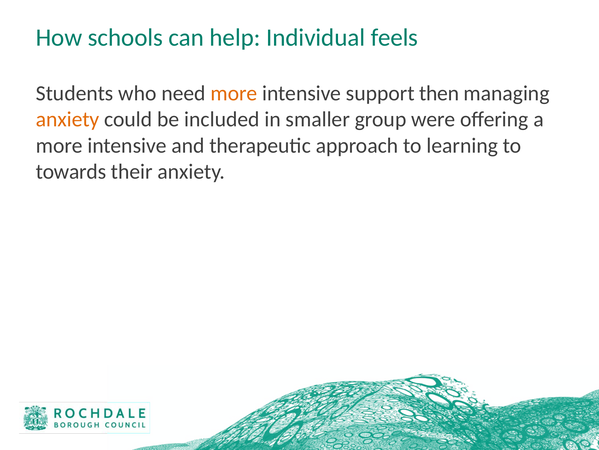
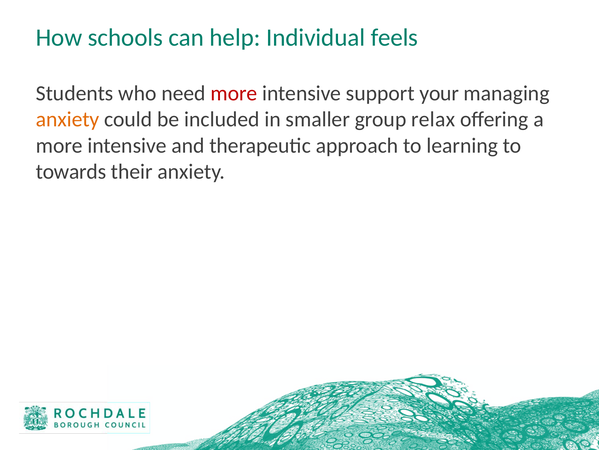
more at (234, 93) colour: orange -> red
then: then -> your
were: were -> relax
